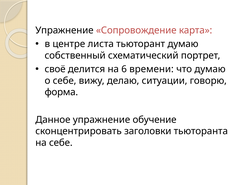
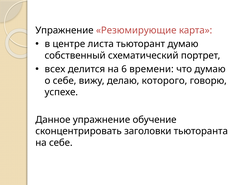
Сопровождение: Сопровождение -> Резюмирующие
своё: своё -> всех
ситуации: ситуации -> которого
форма: форма -> успехе
